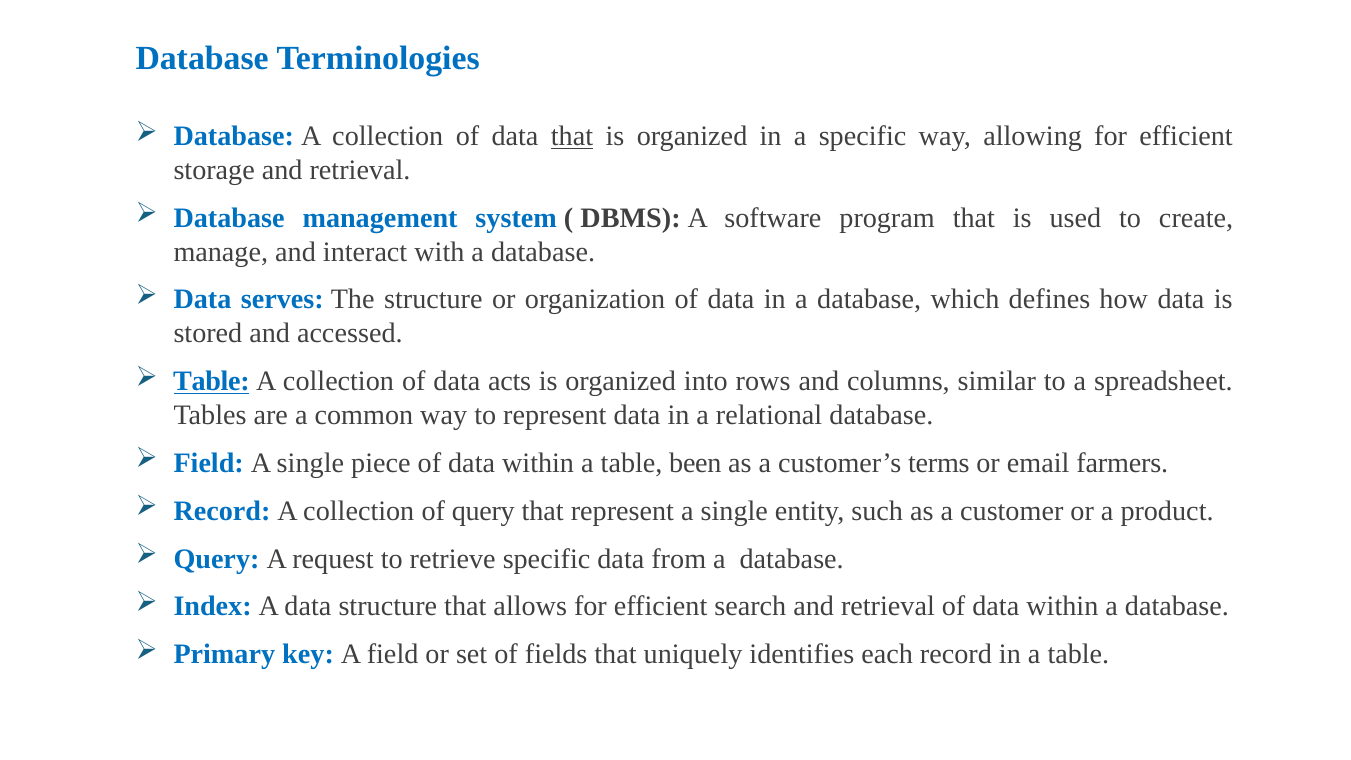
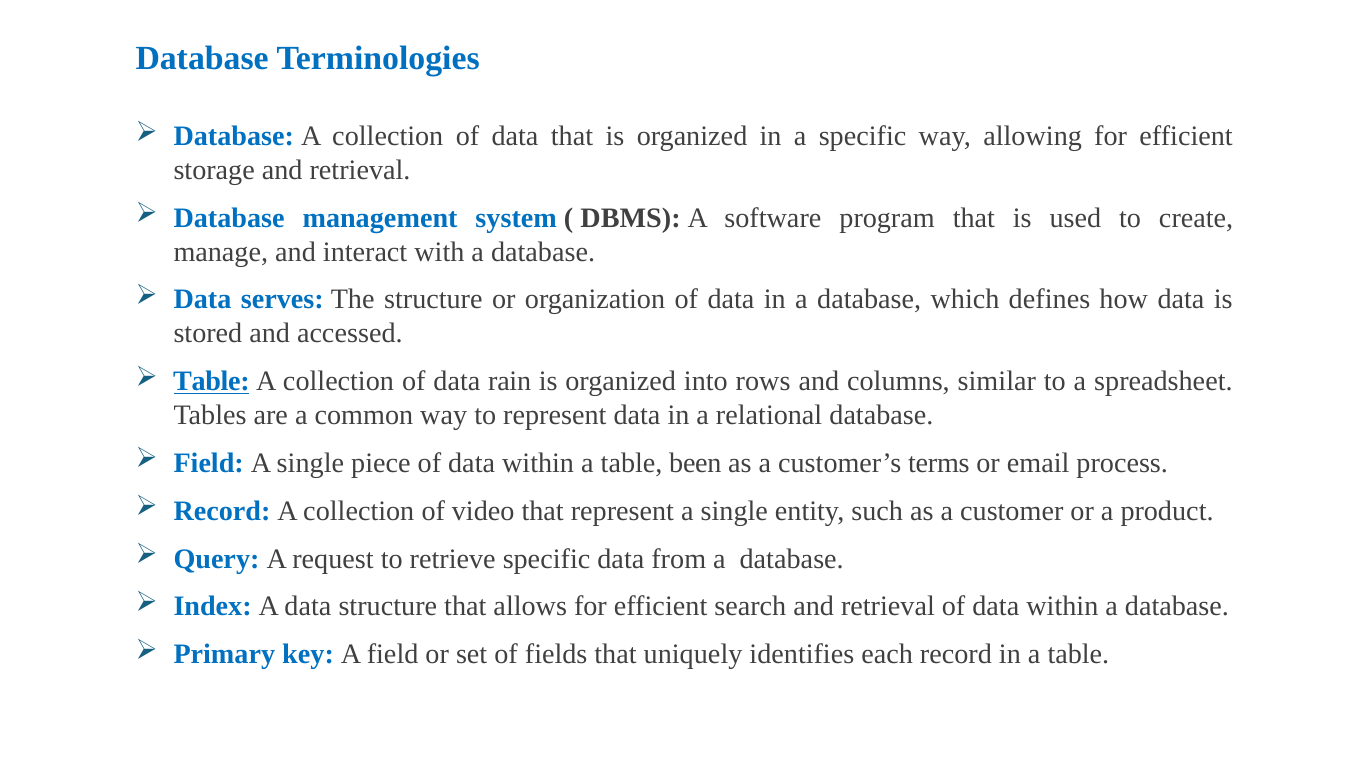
that at (572, 136) underline: present -> none
acts: acts -> rain
farmers: farmers -> process
of query: query -> video
